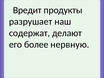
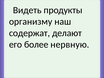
Вредит: Вредит -> Видеть
разрушает: разрушает -> организму
